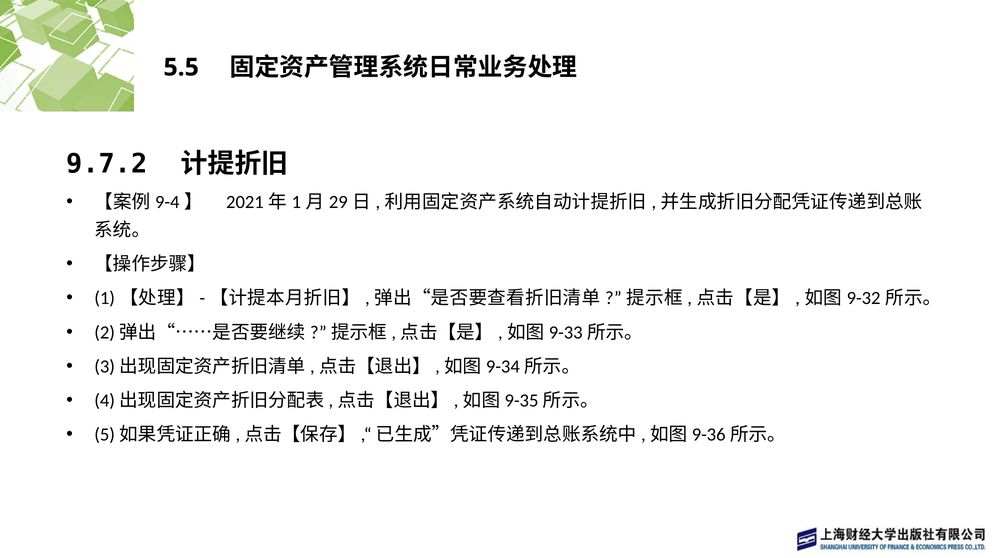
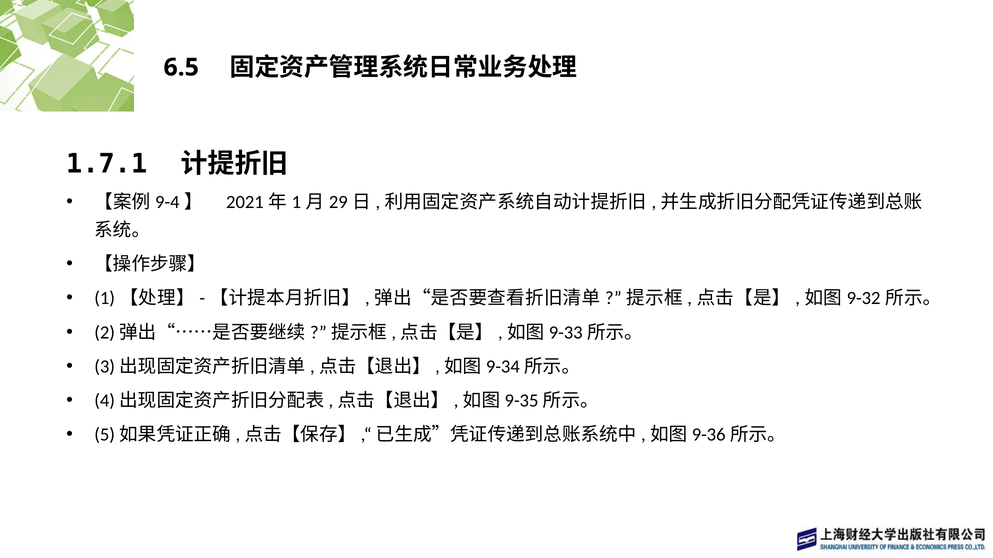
5.5: 5.5 -> 6.5
9.7.2: 9.7.2 -> 1.7.1
